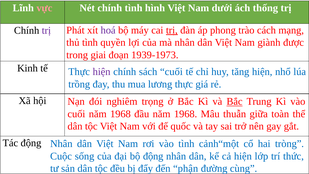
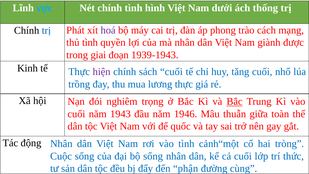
vực colour: pink -> light blue
trị at (172, 30) underline: present -> none
trị at (46, 31) colour: purple -> blue
1939-1973: 1939-1973 -> 1939-1943
tăng hiện: hiện -> cuối
cuối năm 1968: 1968 -> 1943
đầu năm 1968: 1968 -> 1946
bộ động: động -> sống
cả hiện: hiện -> cuối
